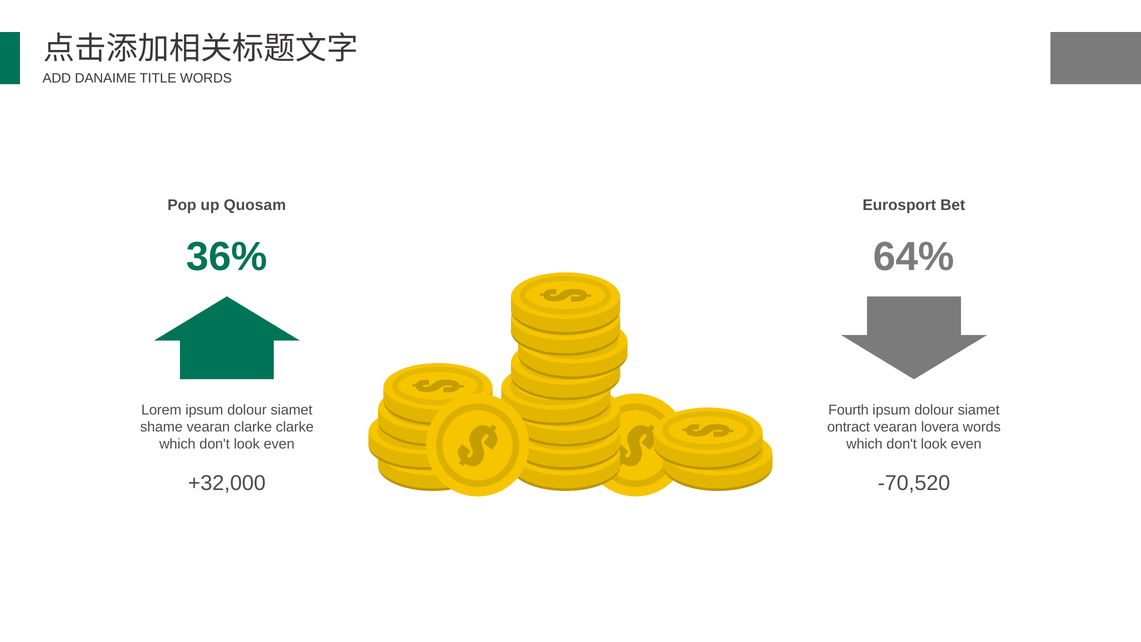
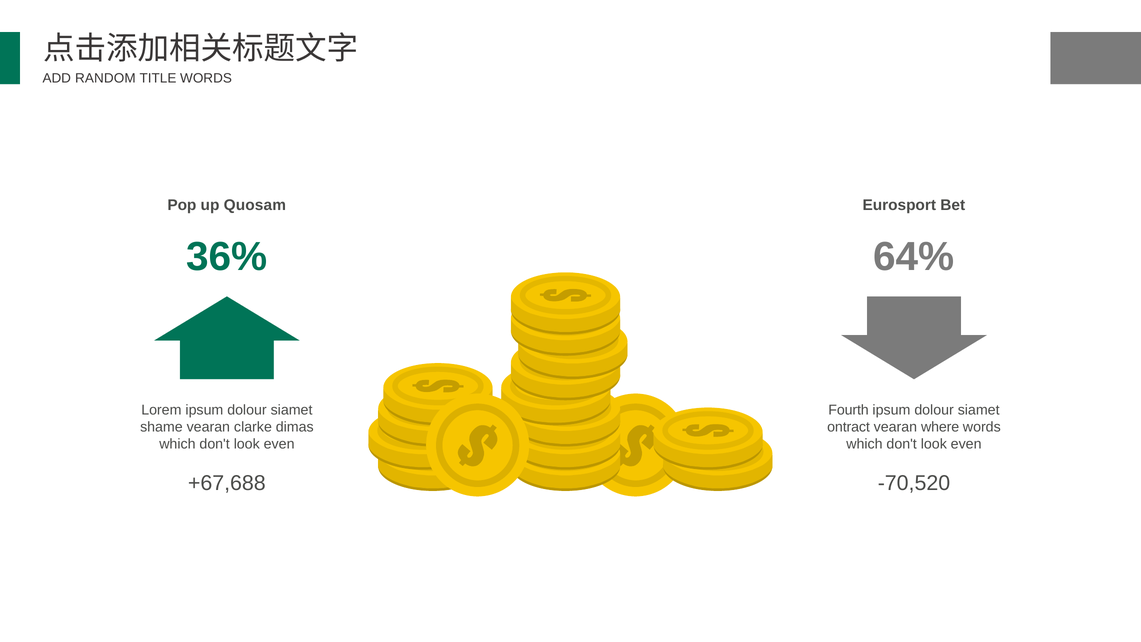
DANAIME: DANAIME -> RANDOM
clarke clarke: clarke -> dimas
lovera: lovera -> where
+32,000: +32,000 -> +67,688
